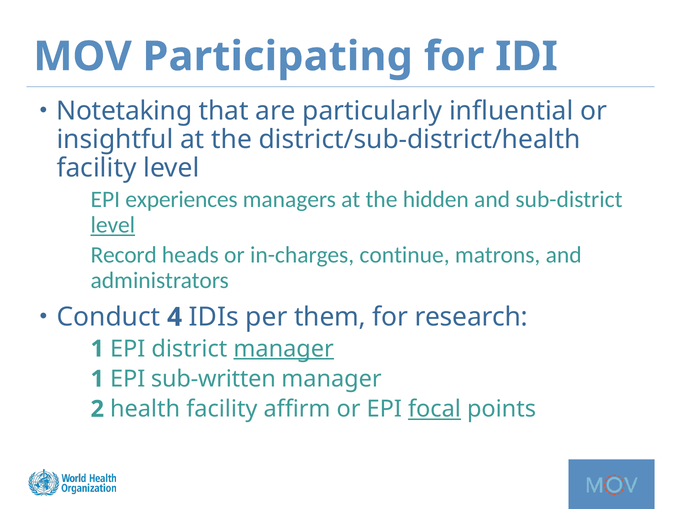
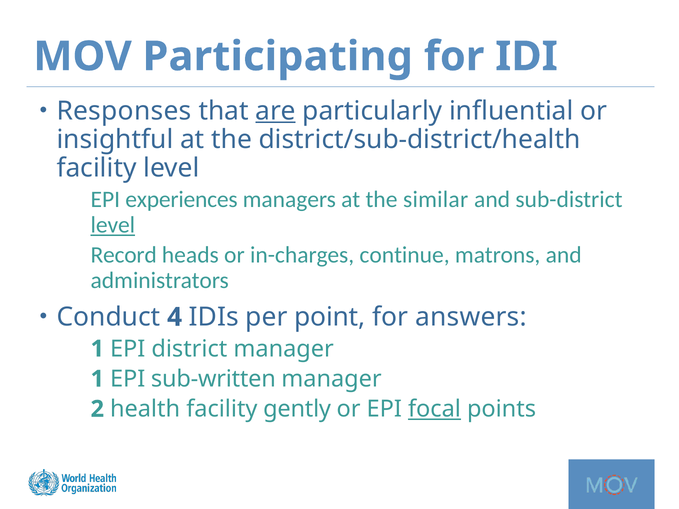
Notetaking: Notetaking -> Responses
are underline: none -> present
hidden: hidden -> similar
them: them -> point
research: research -> answers
manager at (284, 349) underline: present -> none
affirm: affirm -> gently
